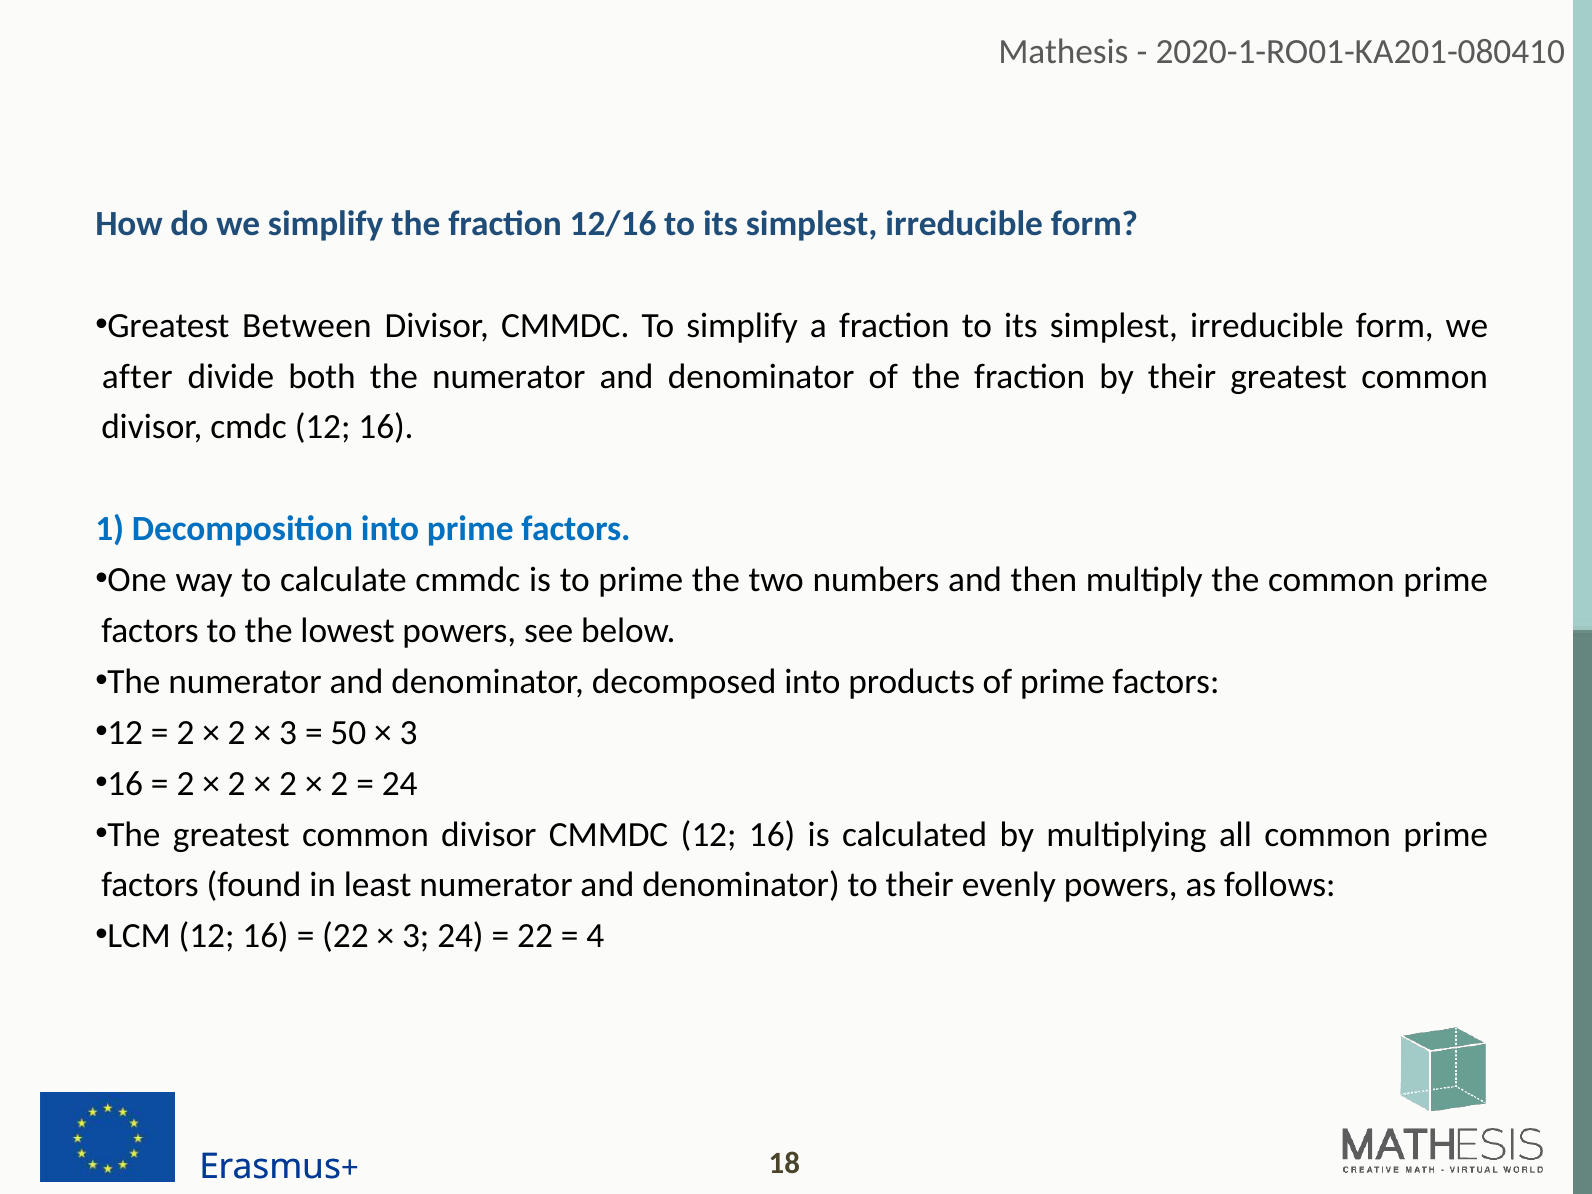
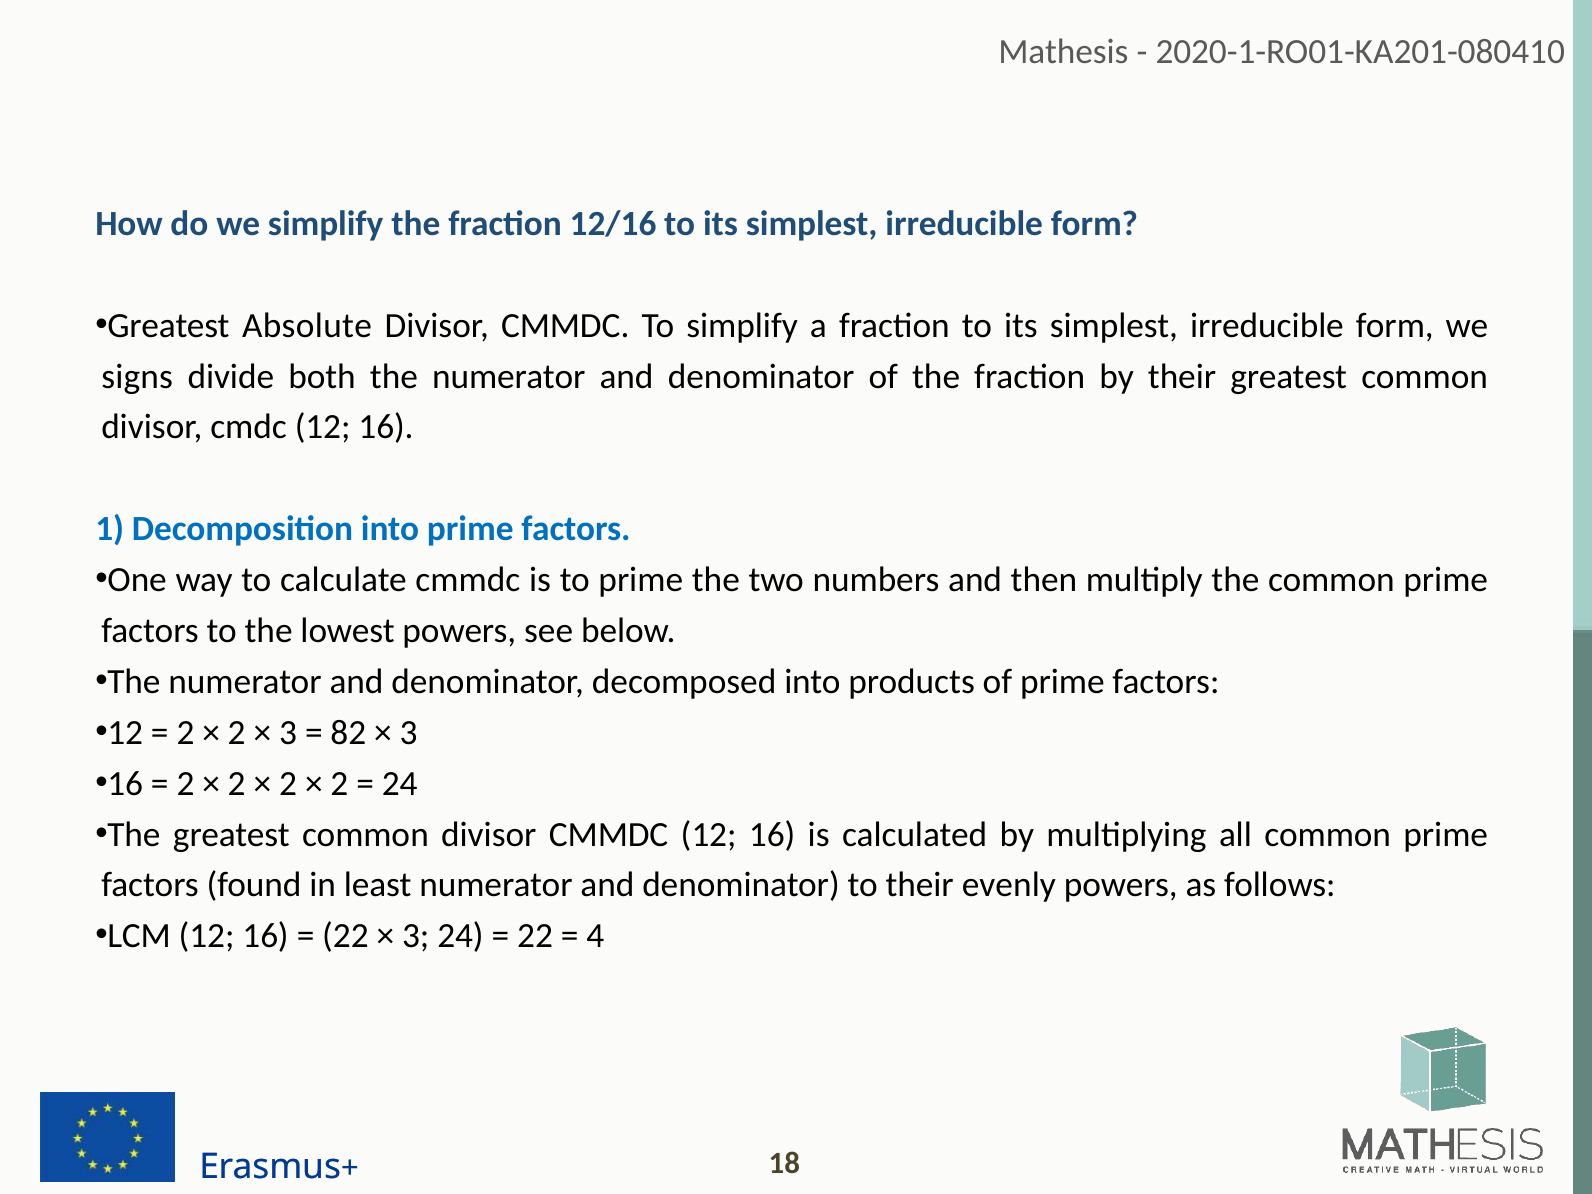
Between: Between -> Absolute
after: after -> signs
50: 50 -> 82
